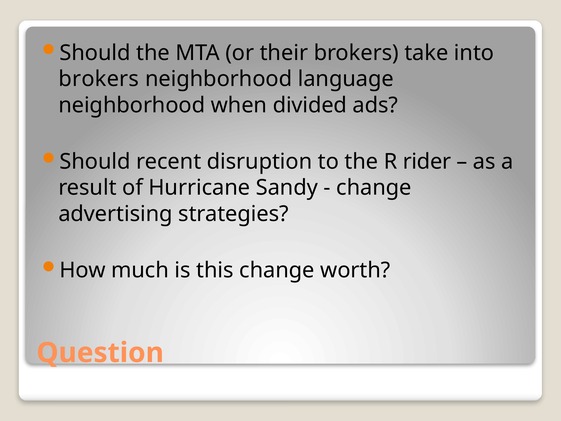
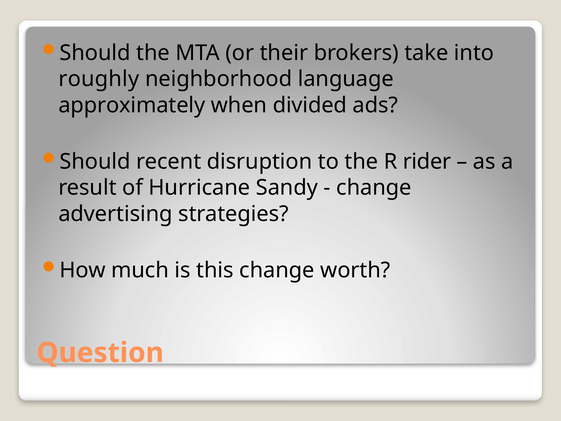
brokers at (99, 79): brokers -> roughly
neighborhood at (132, 105): neighborhood -> approximately
